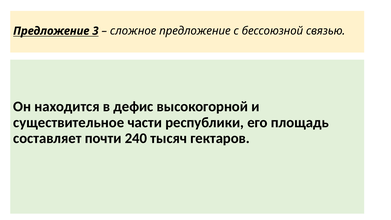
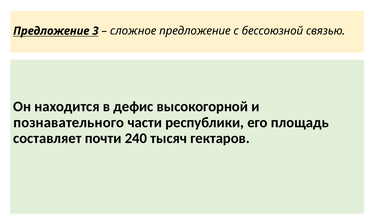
существительное: существительное -> познавательного
